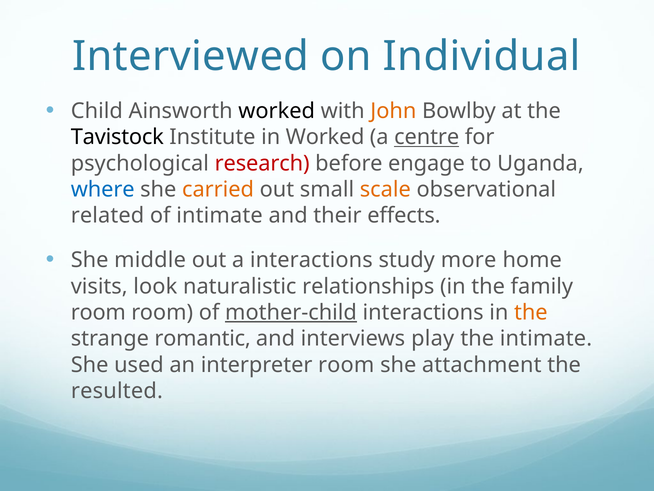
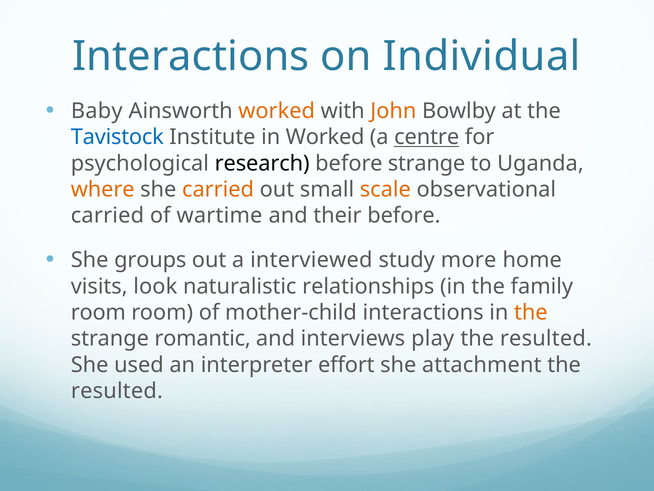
Interviewed at (191, 57): Interviewed -> Interactions
Child: Child -> Baby
worked at (277, 111) colour: black -> orange
Tavistock colour: black -> blue
research colour: red -> black
before engage: engage -> strange
where colour: blue -> orange
related at (108, 216): related -> carried
of intimate: intimate -> wartime
their effects: effects -> before
middle: middle -> groups
a interactions: interactions -> interviewed
mother-child underline: present -> none
intimate at (546, 338): intimate -> resulted
interpreter room: room -> effort
